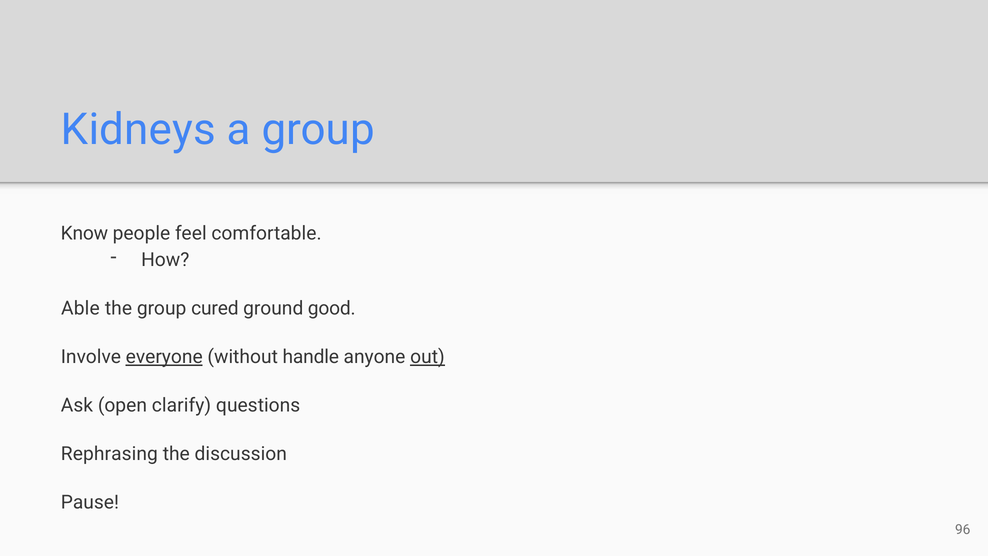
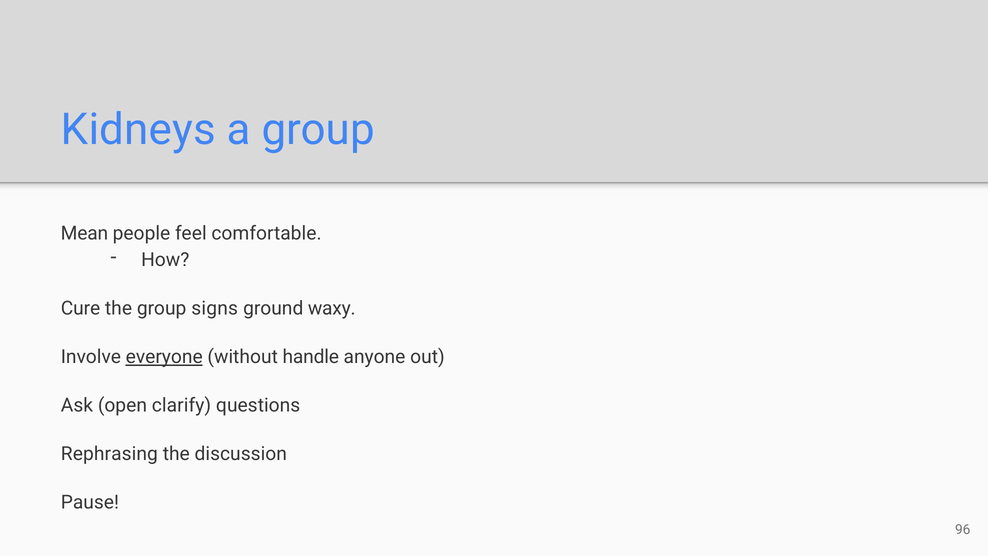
Know: Know -> Mean
Able: Able -> Cure
cured: cured -> signs
good: good -> waxy
out underline: present -> none
